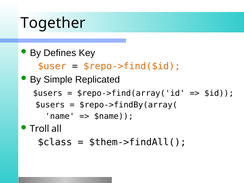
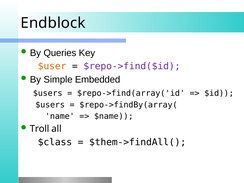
Together: Together -> Endblock
Defines: Defines -> Queries
$repo->find($id colour: orange -> purple
Replicated: Replicated -> Embedded
